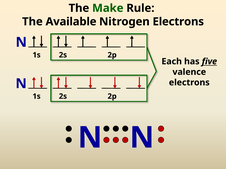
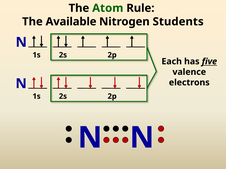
Make: Make -> Atom
Nitrogen Electrons: Electrons -> Students
